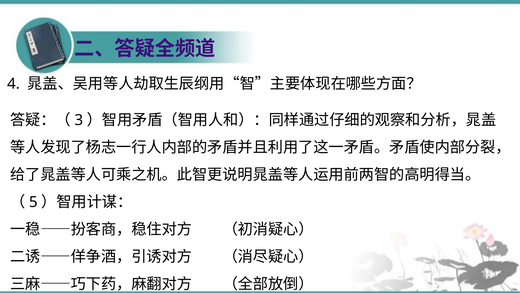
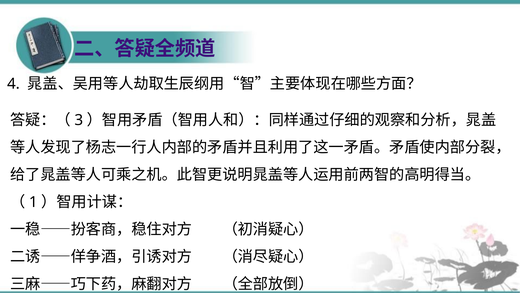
5: 5 -> 1
